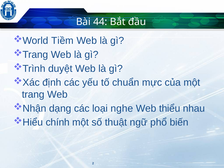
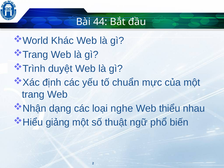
Tiềm: Tiềm -> Khác
chính: chính -> giảng
